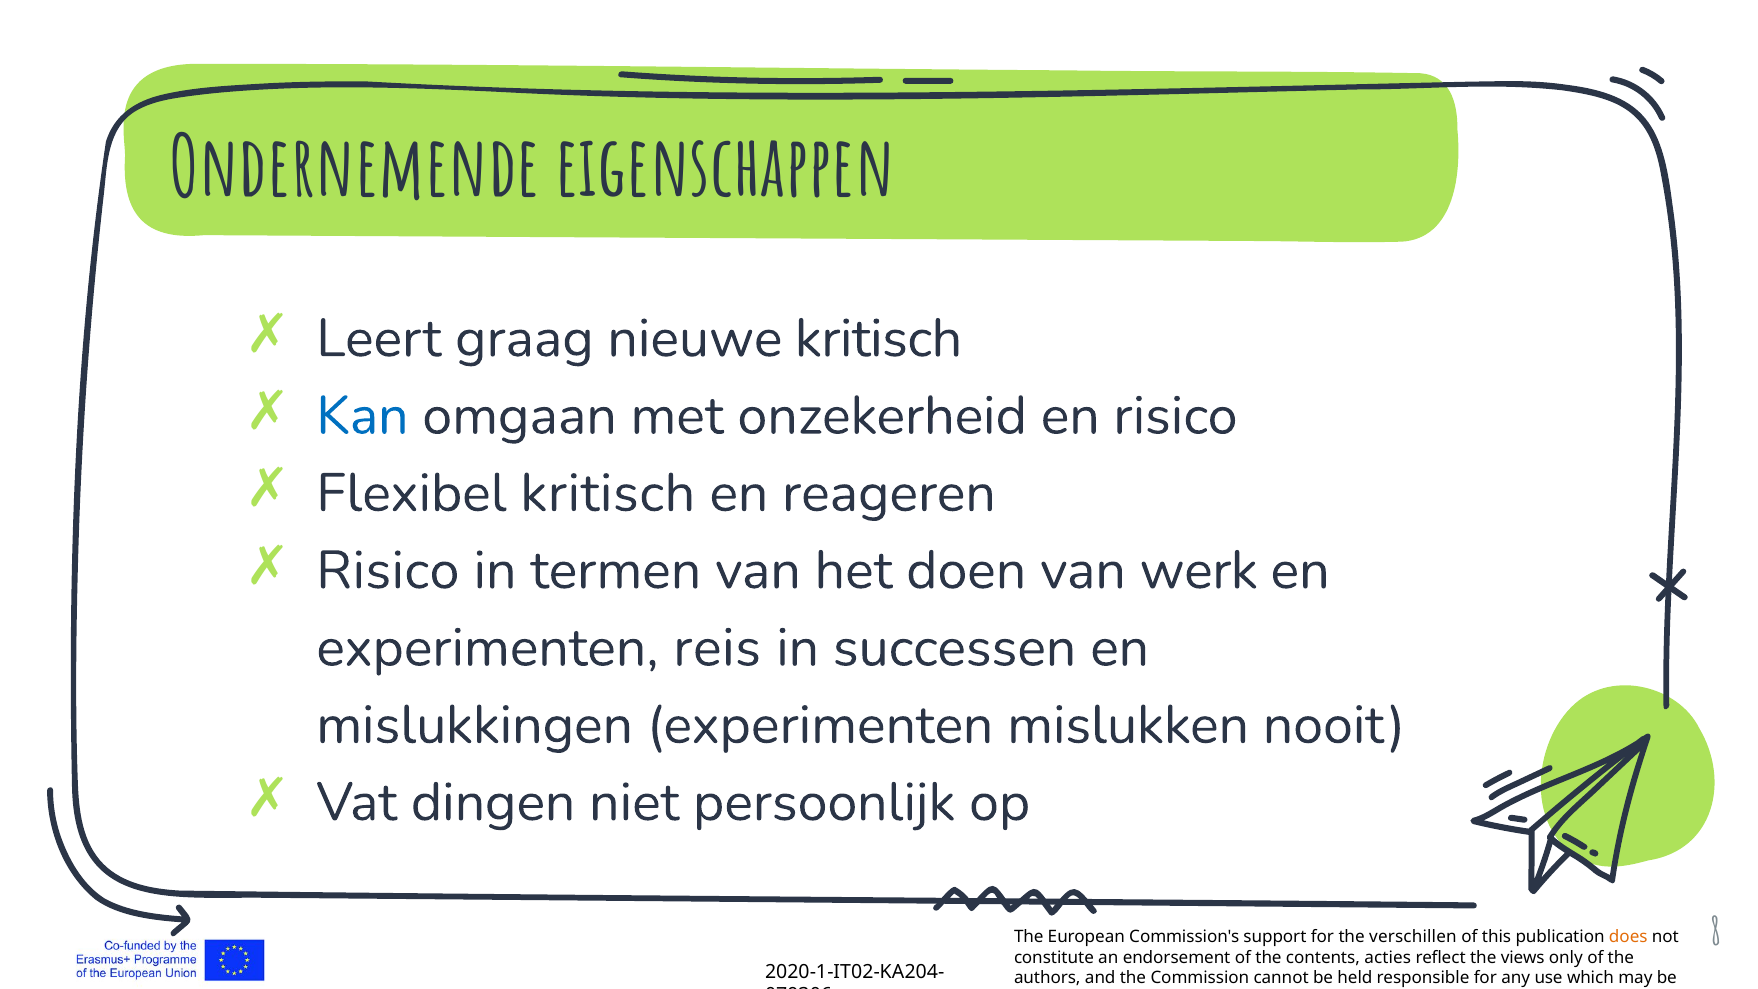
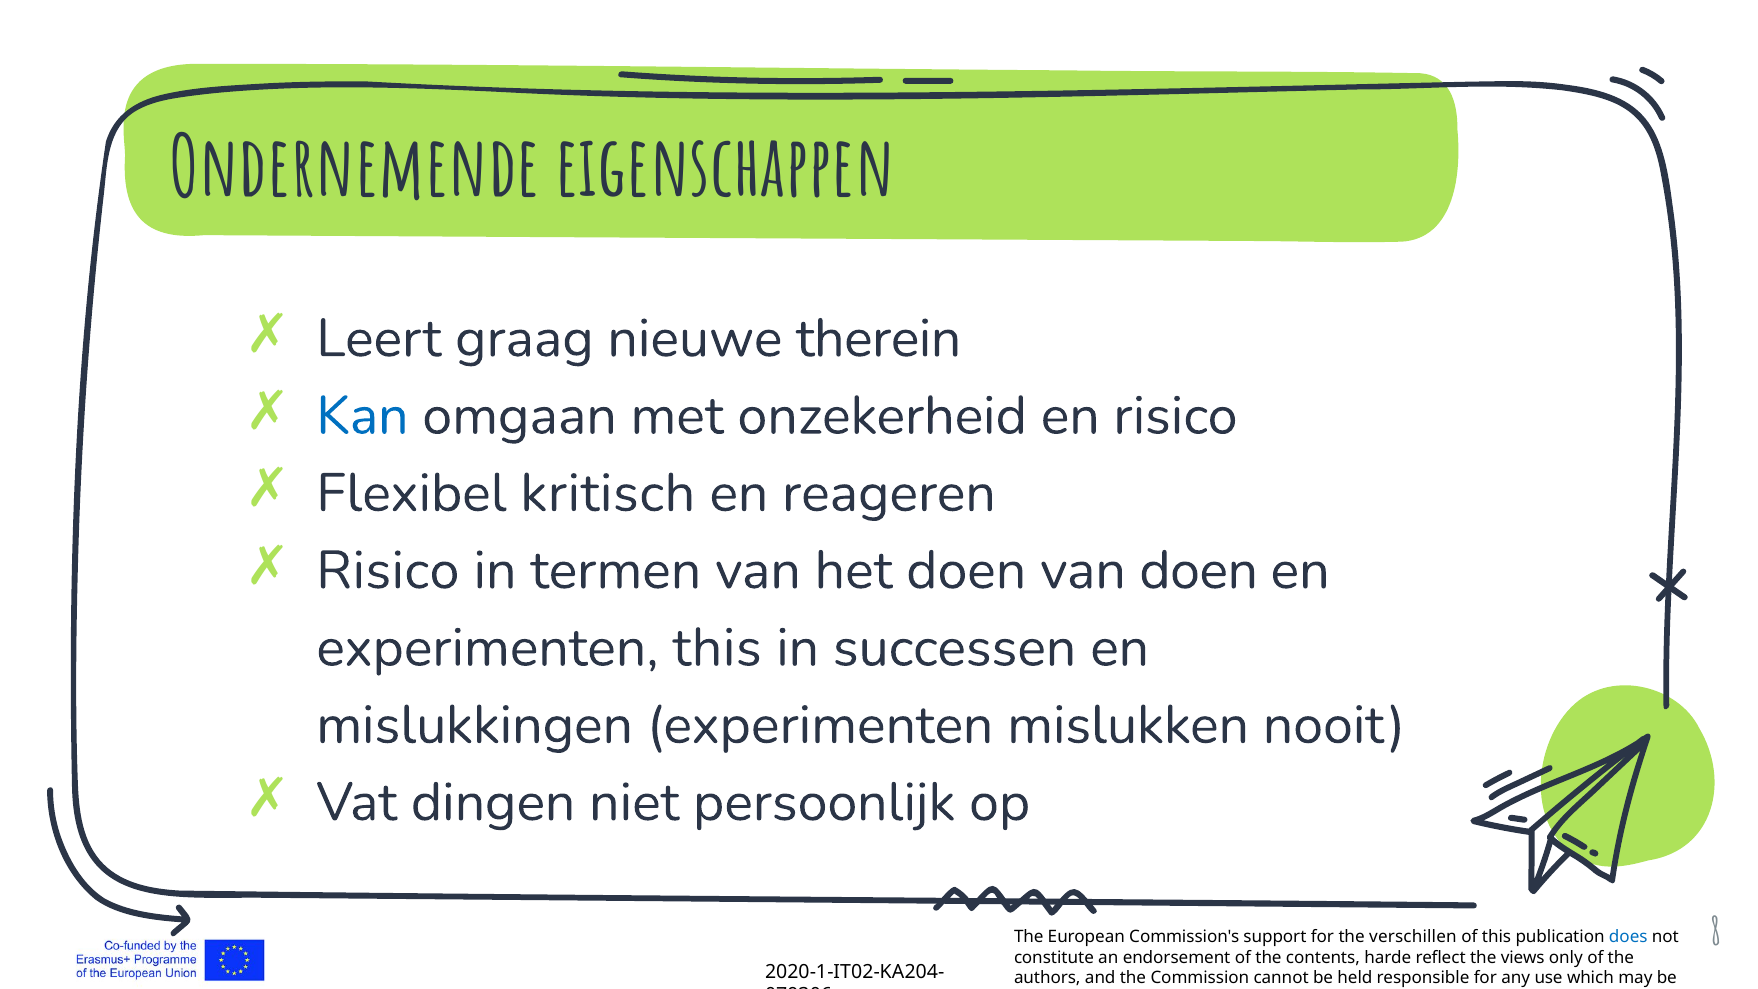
nieuwe kritisch: kritisch -> therein
van werk: werk -> doen
experimenten reis: reis -> this
does colour: orange -> blue
acties: acties -> harde
